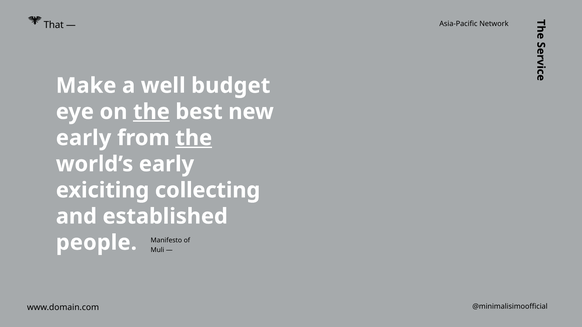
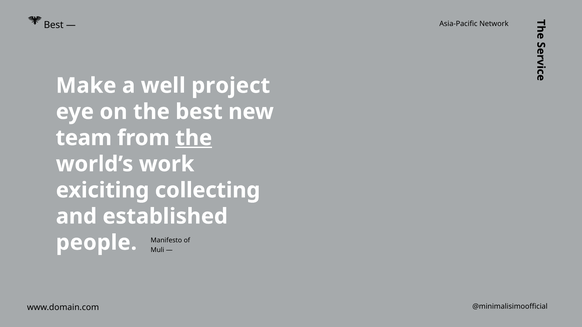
That at (54, 25): That -> Best
budget: budget -> project
the at (151, 112) underline: present -> none
early at (84, 138): early -> team
world’s early: early -> work
